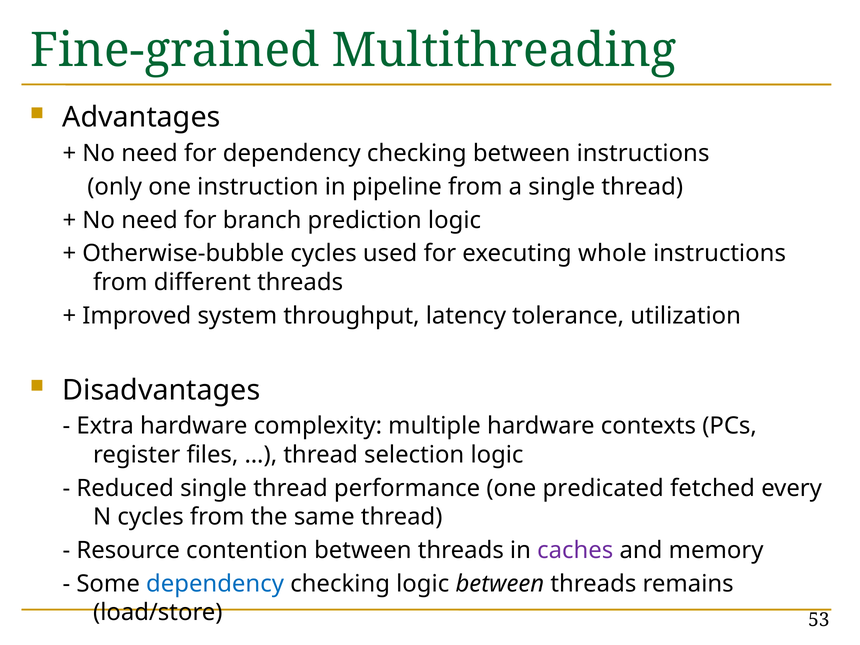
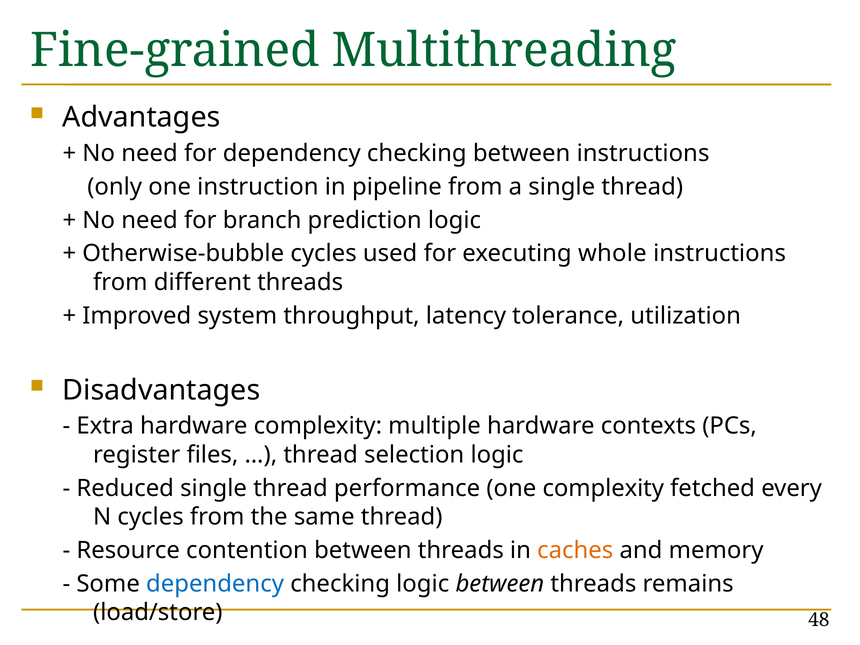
one predicated: predicated -> complexity
caches colour: purple -> orange
53: 53 -> 48
